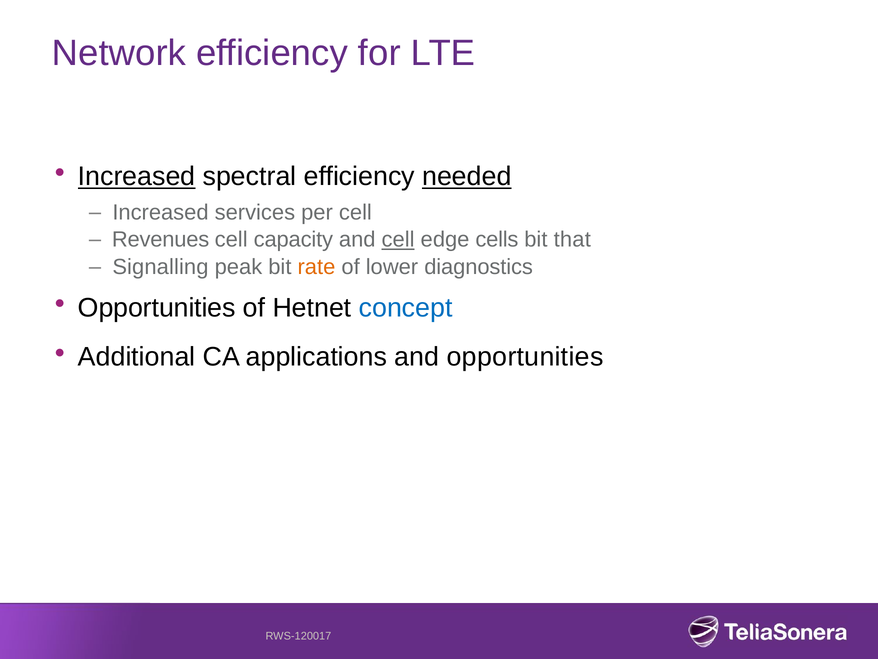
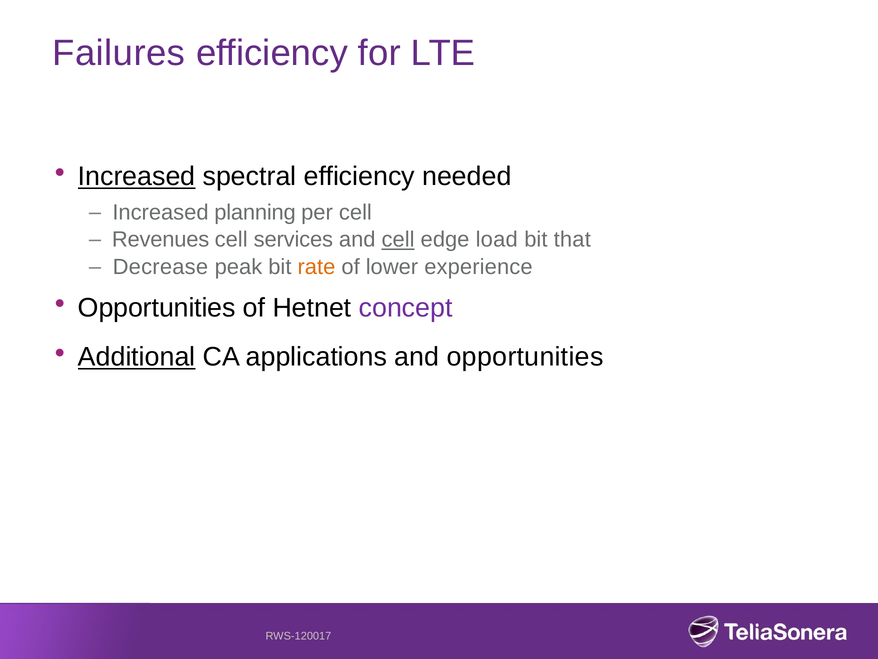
Network: Network -> Failures
needed underline: present -> none
services: services -> planning
capacity: capacity -> services
cells: cells -> load
Signalling: Signalling -> Decrease
diagnostics: diagnostics -> experience
concept colour: blue -> purple
Additional underline: none -> present
